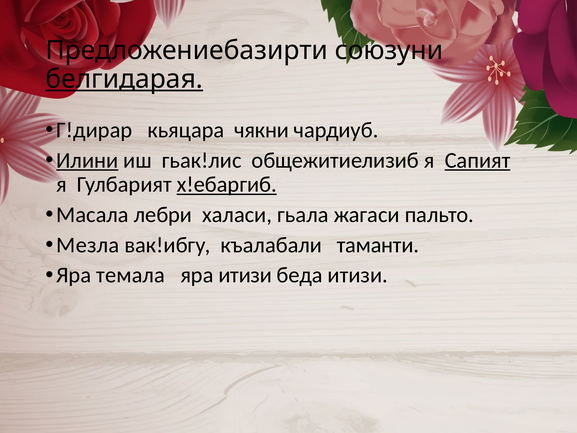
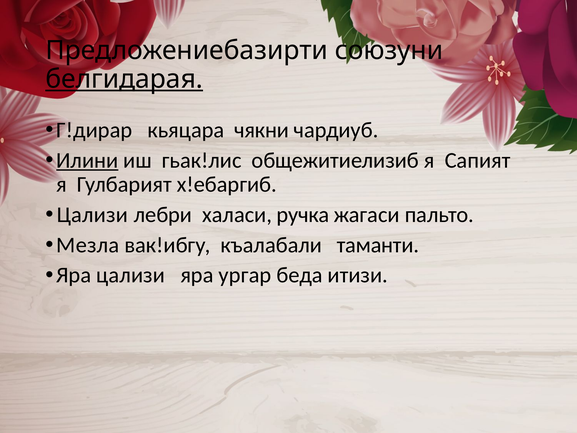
Сапият underline: present -> none
х!ебаргиб underline: present -> none
Масала at (92, 215): Масала -> Цализи
гьала: гьала -> ручка
Яра темала: темала -> цализи
яра итизи: итизи -> ургар
